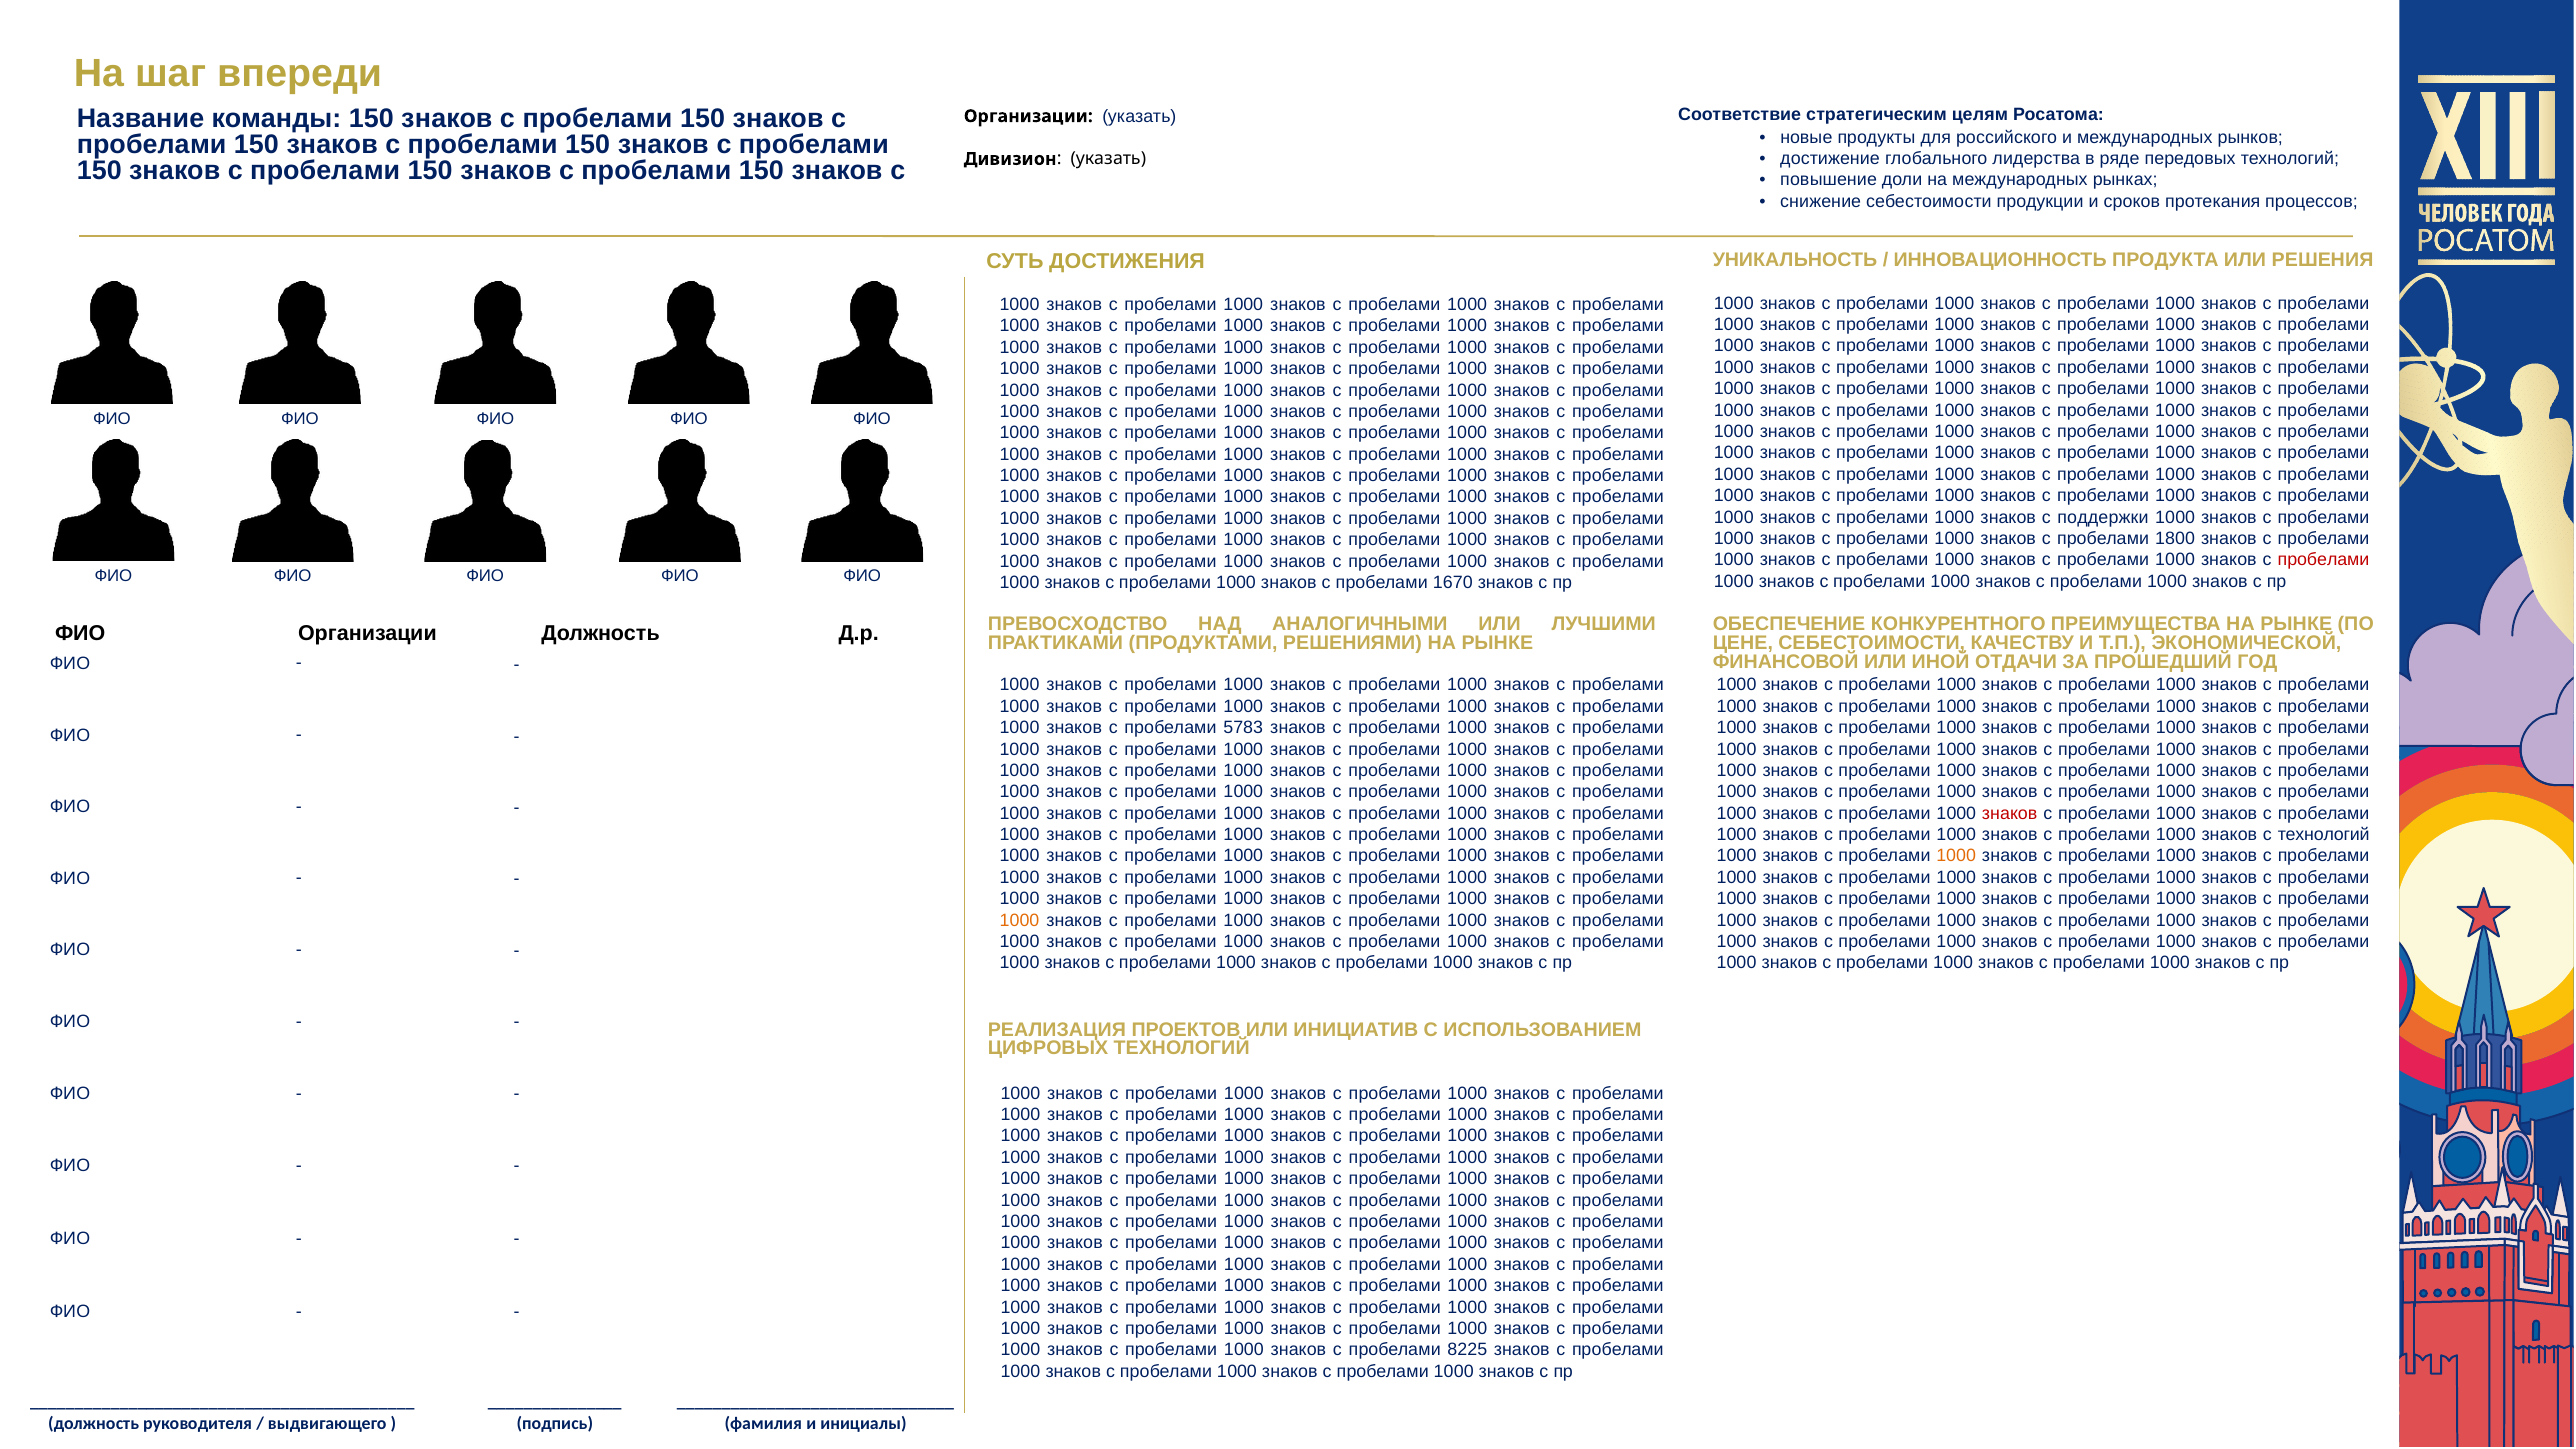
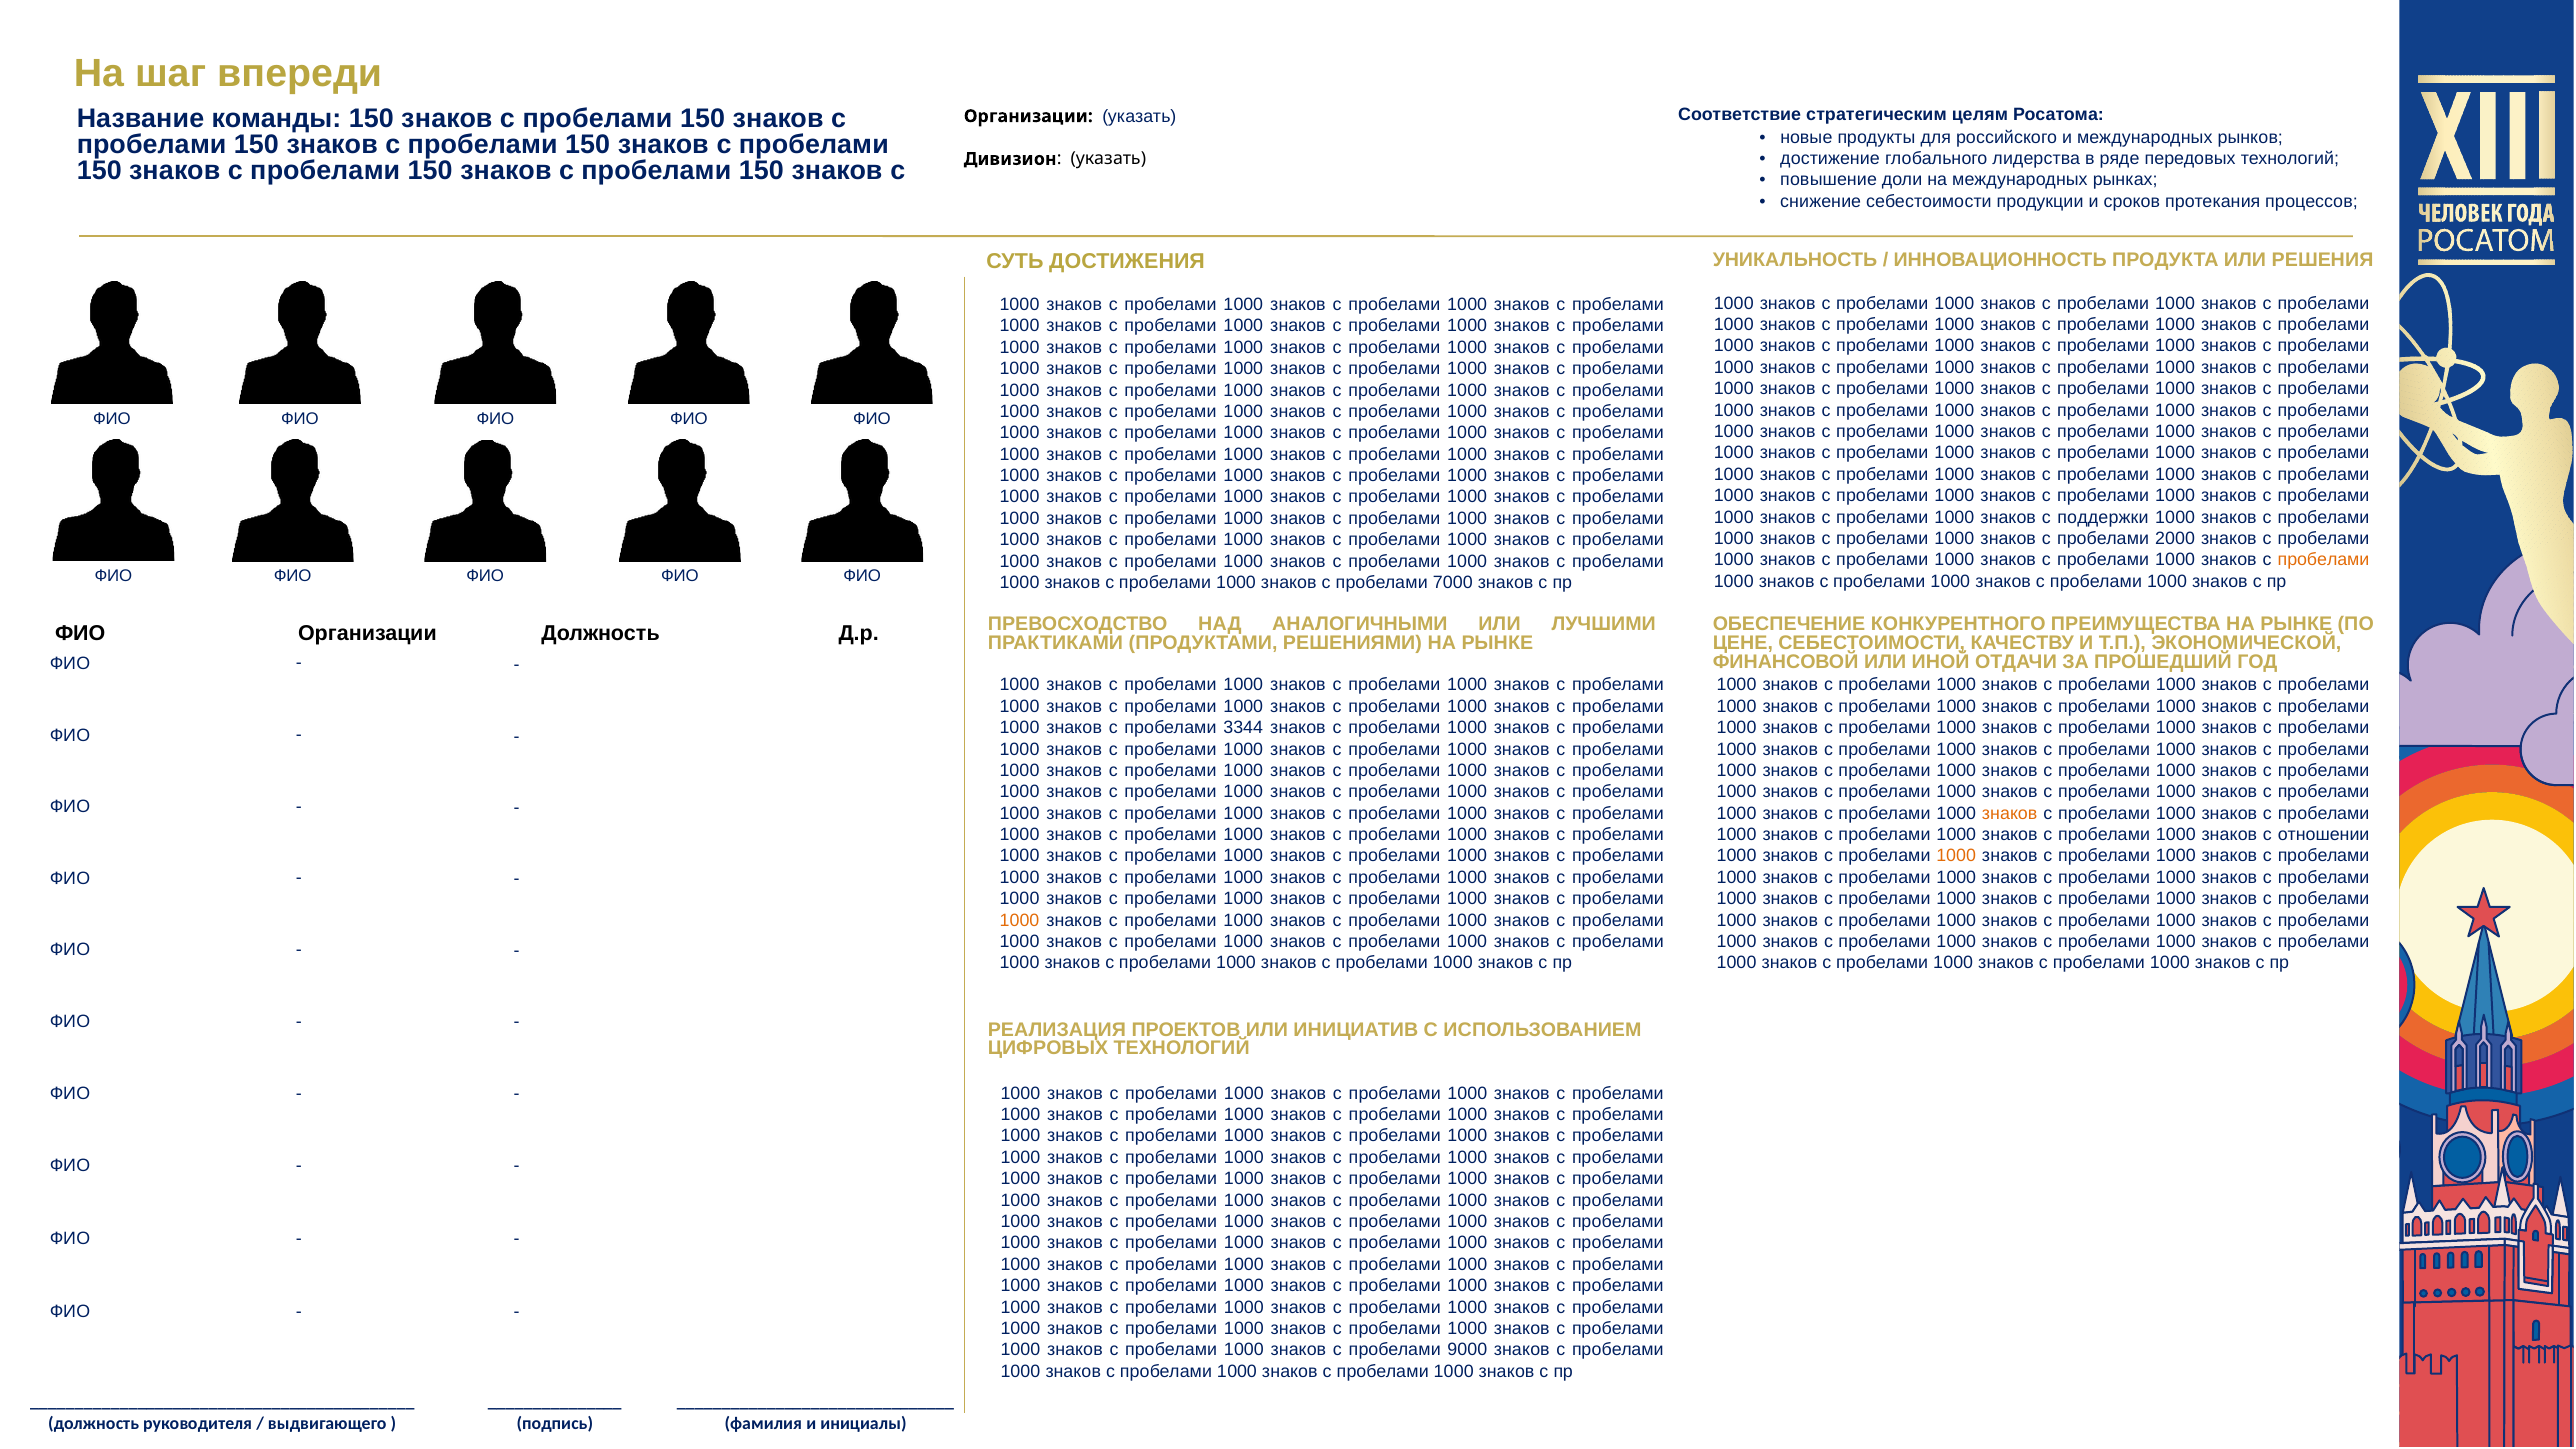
1800: 1800 -> 2000
пробелами at (2324, 560) colour: red -> orange
1670: 1670 -> 7000
5783: 5783 -> 3344
знаков at (2010, 813) colour: red -> orange
с технологий: технологий -> отношении
8225: 8225 -> 9000
